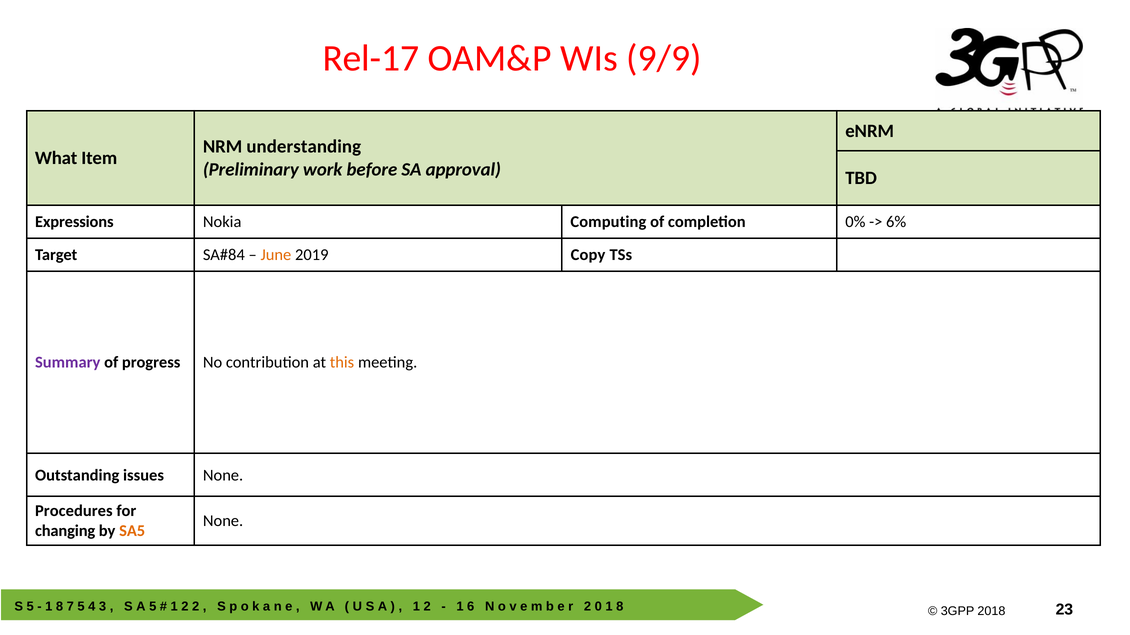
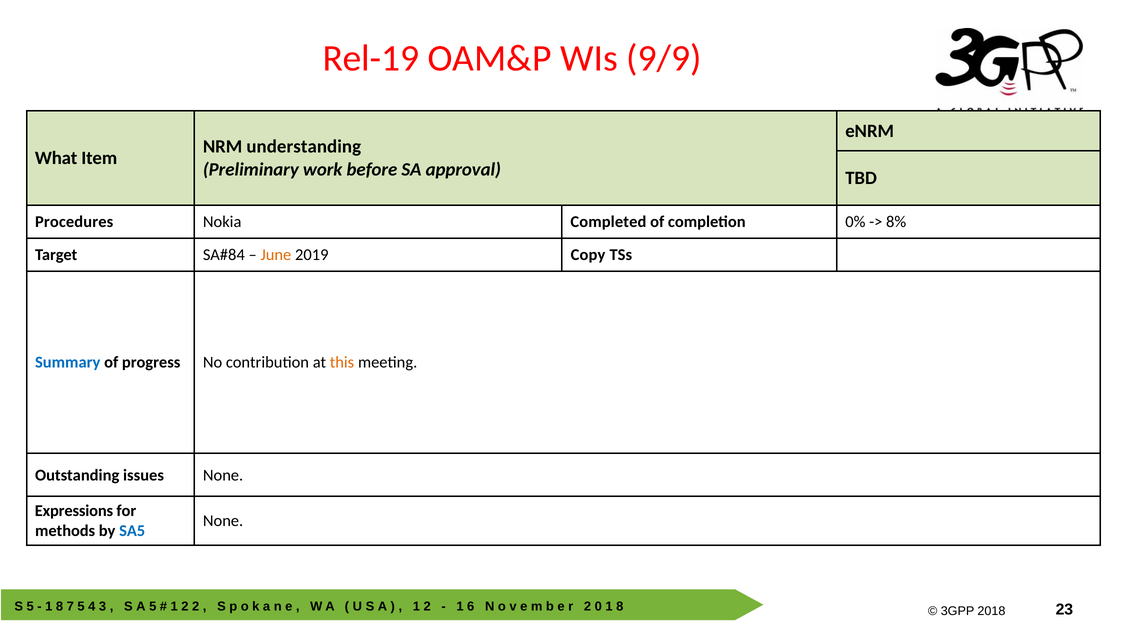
Rel-17: Rel-17 -> Rel-19
Expressions: Expressions -> Procedures
Computing: Computing -> Completed
6%: 6% -> 8%
Summary colour: purple -> blue
Procedures: Procedures -> Expressions
changing: changing -> methods
SA5 colour: orange -> blue
